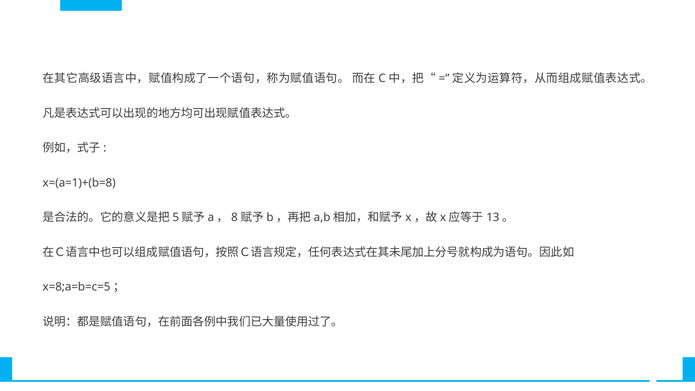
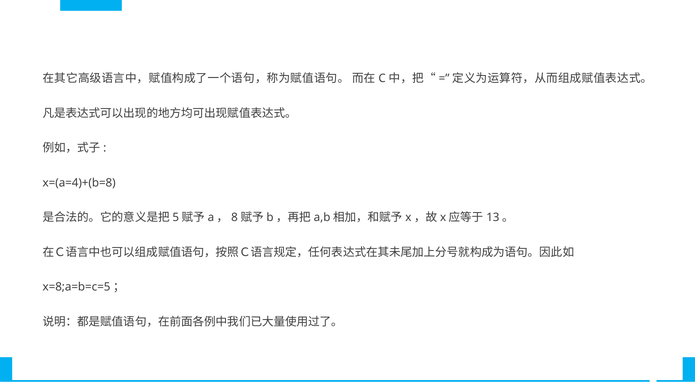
x=(a=1)+(b=8: x=(a=1)+(b=8 -> x=(a=4)+(b=8
